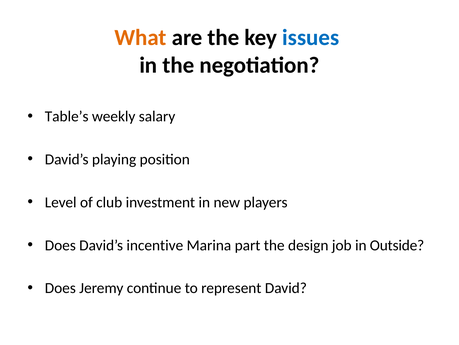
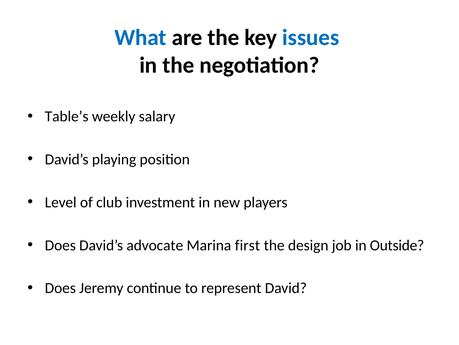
What colour: orange -> blue
incentive: incentive -> advocate
part: part -> first
